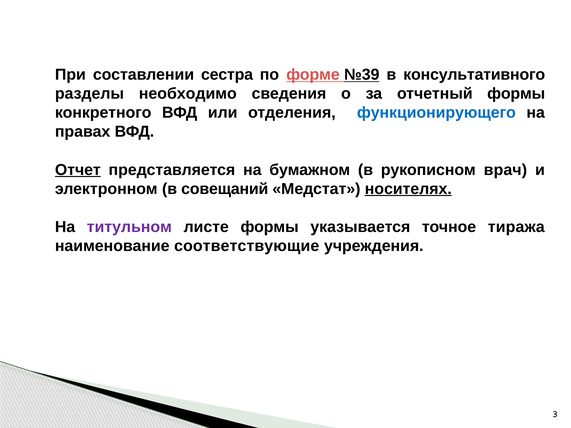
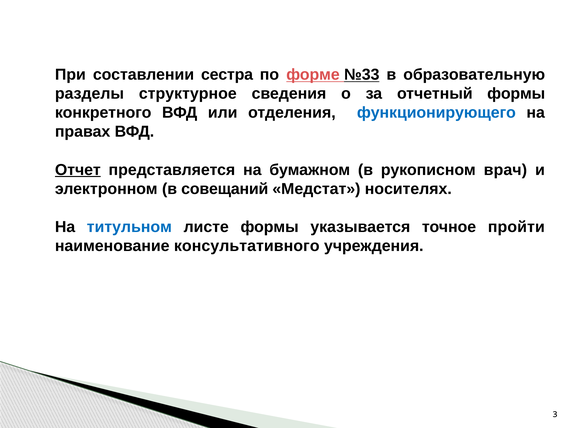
№39: №39 -> №33
консультативного: консультативного -> образовательную
необходимо: необходимо -> структурное
носителях underline: present -> none
титульном colour: purple -> blue
тиража: тиража -> пройти
соответствующие: соответствующие -> консультативного
